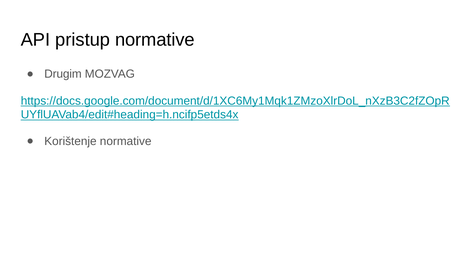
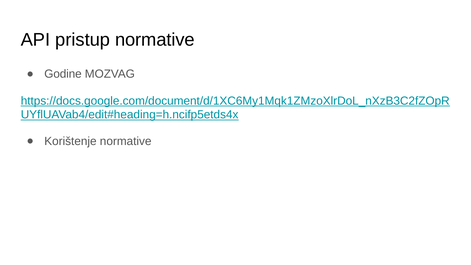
Drugim: Drugim -> Godine
